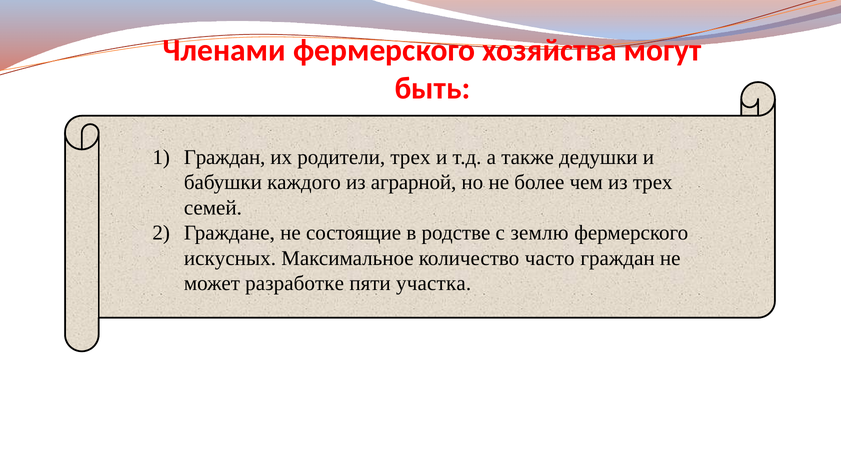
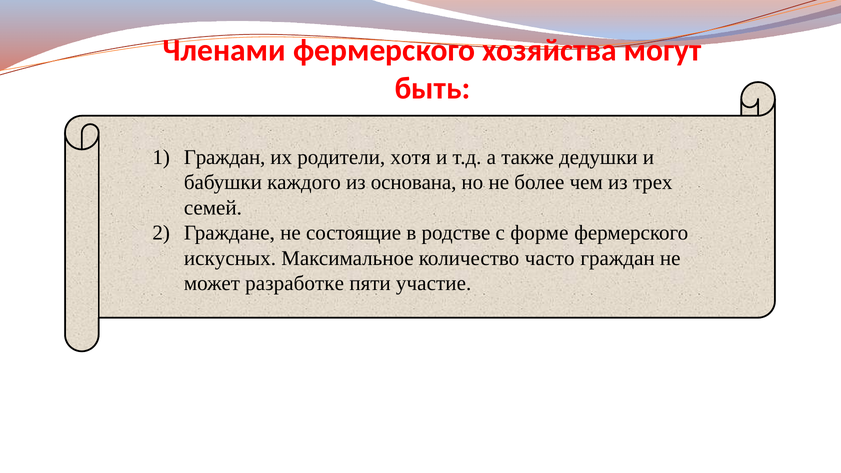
родители трех: трех -> хотя
аграрной: аграрной -> основана
землю: землю -> форме
участка: участка -> участие
